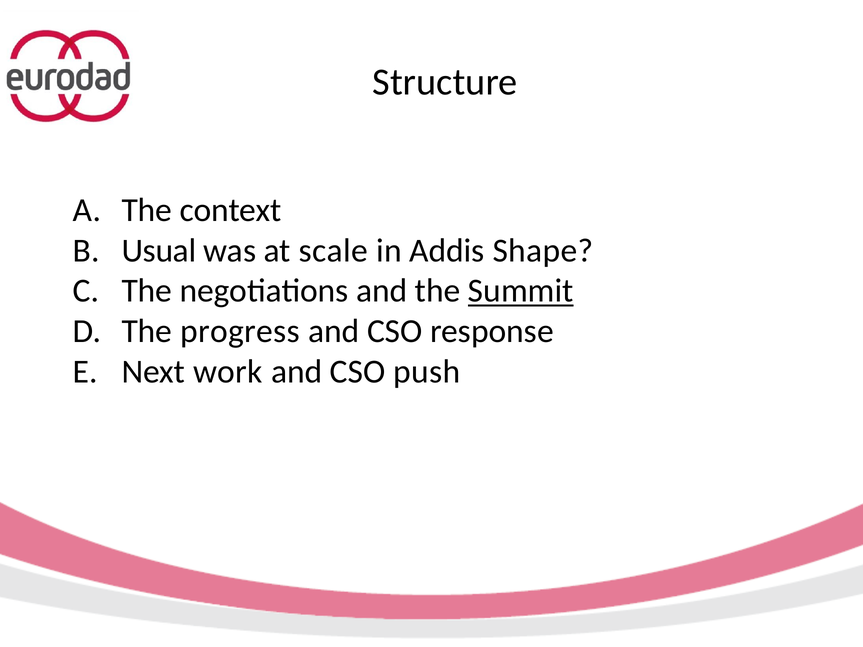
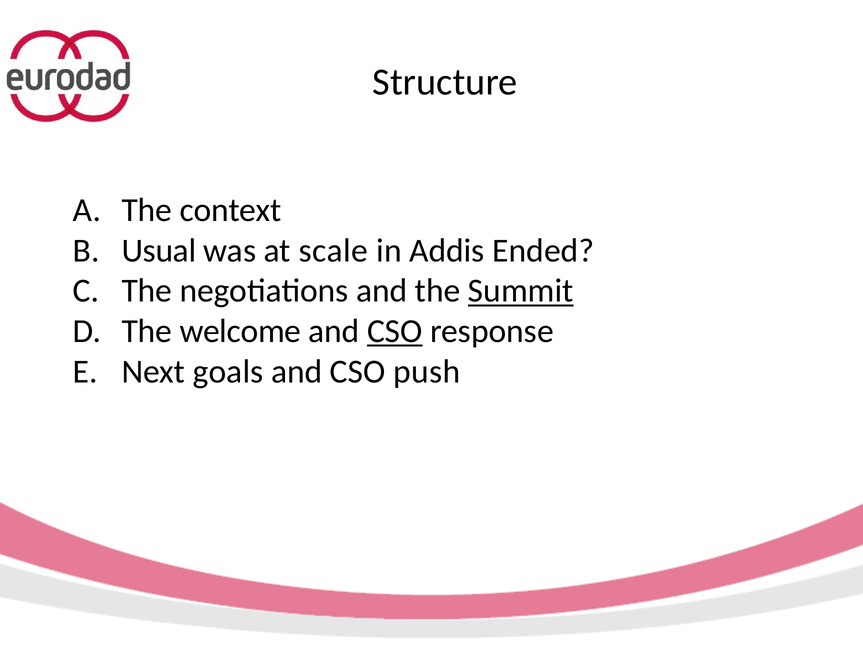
Shape: Shape -> Ended
progress: progress -> welcome
CSO at (395, 331) underline: none -> present
work: work -> goals
